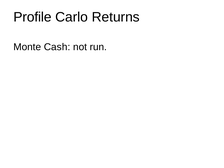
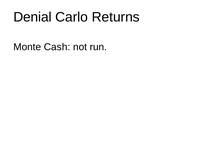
Profile: Profile -> Denial
